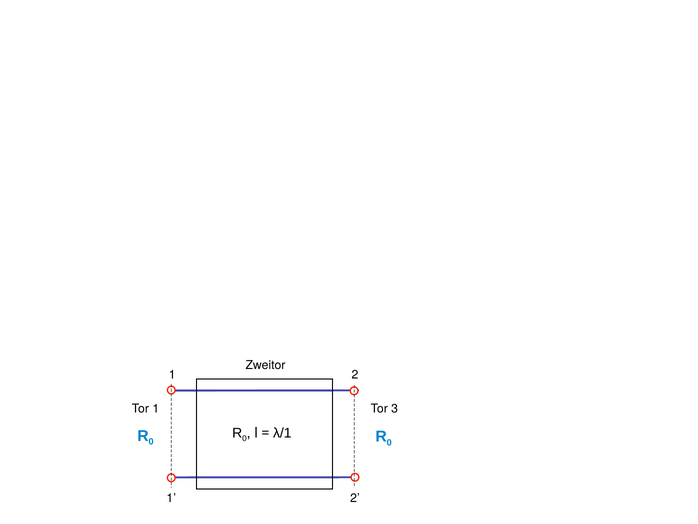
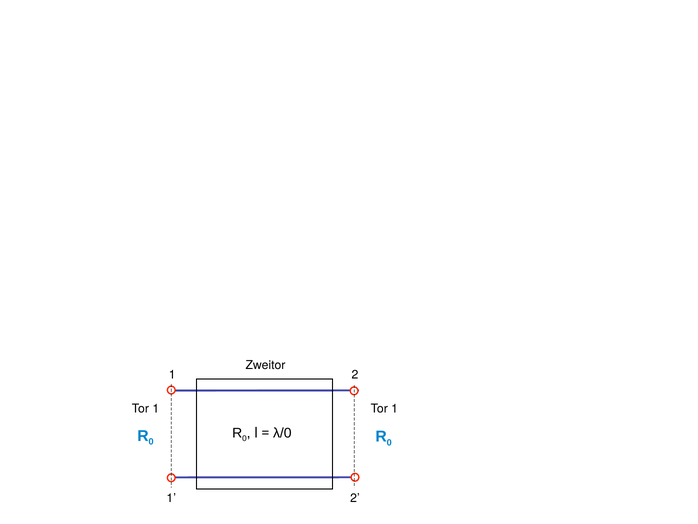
3 at (395, 408): 3 -> 1
λ/1: λ/1 -> λ/0
